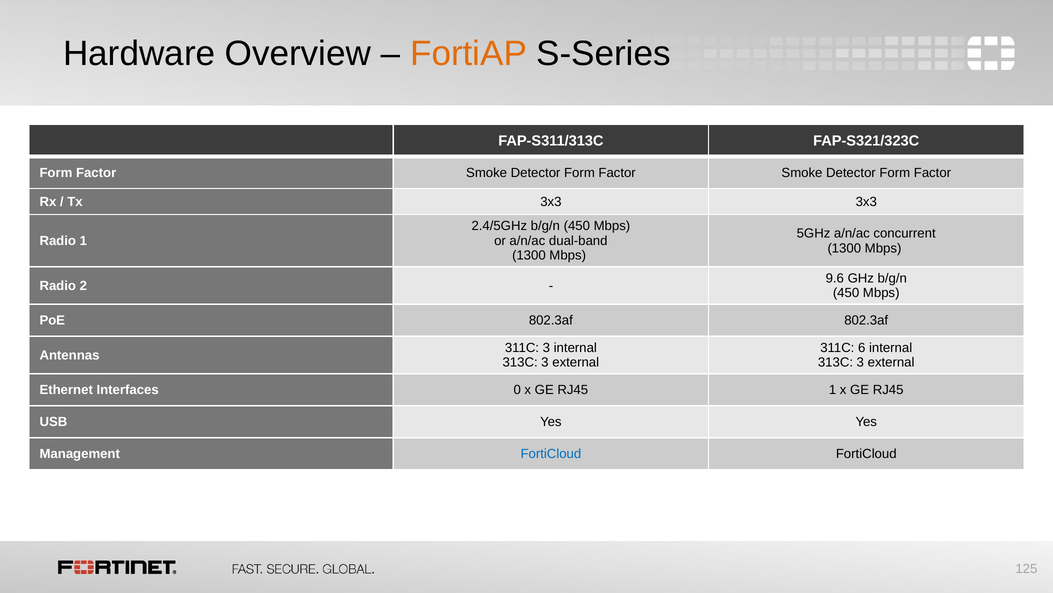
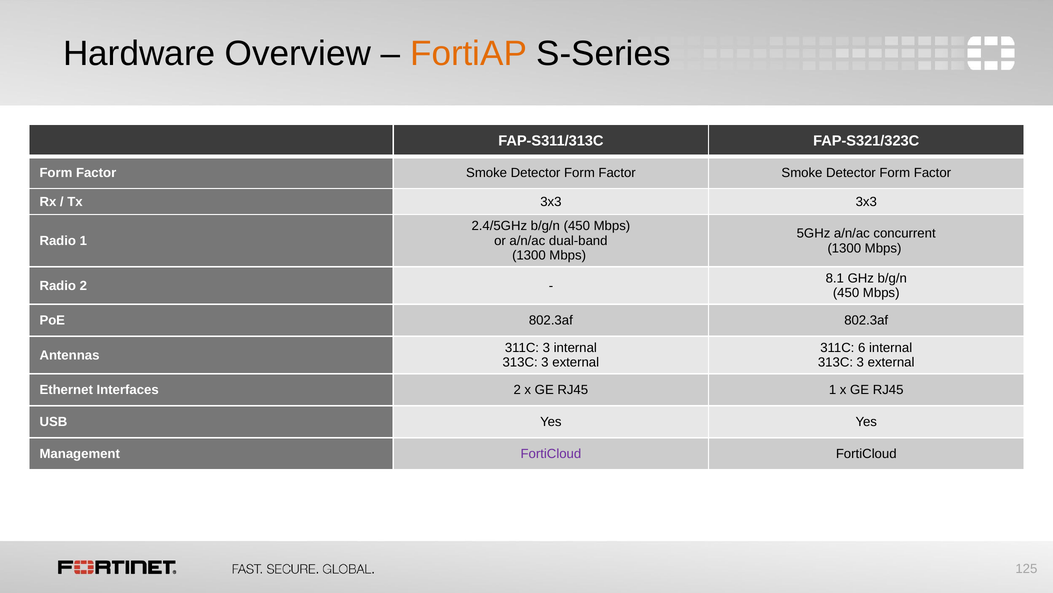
9.6: 9.6 -> 8.1
Interfaces 0: 0 -> 2
FortiCloud at (551, 454) colour: blue -> purple
